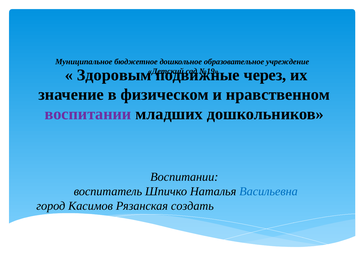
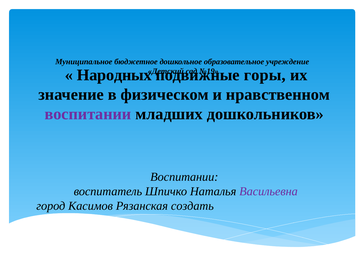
Здоровым: Здоровым -> Народных
через: через -> горы
Васильевна colour: blue -> purple
